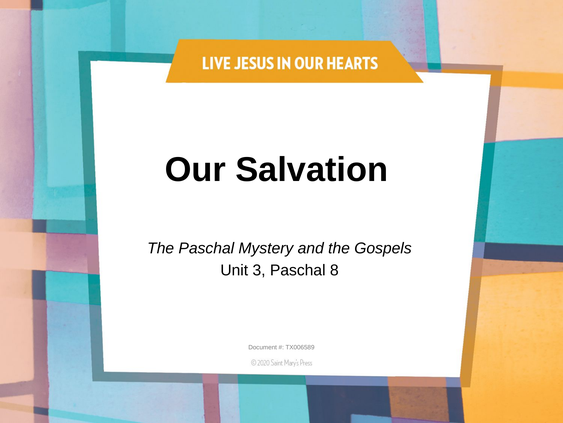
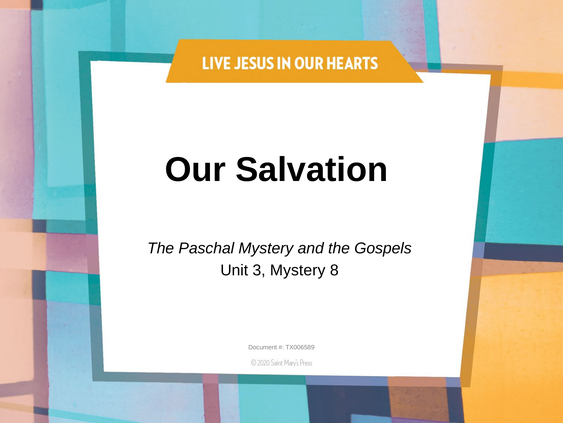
3 Paschal: Paschal -> Mystery
